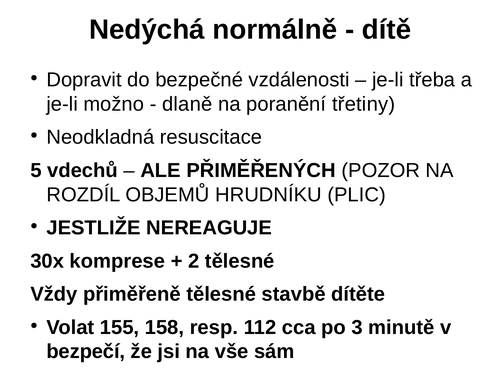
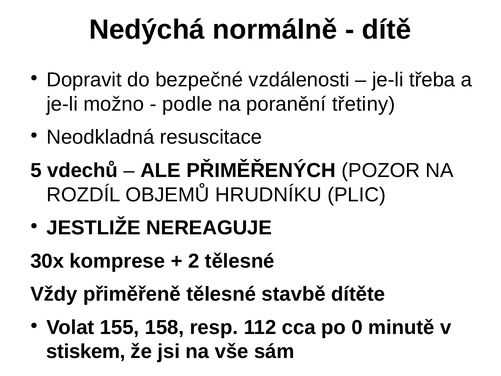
dlaně: dlaně -> podle
3: 3 -> 0
bezpečí: bezpečí -> stiskem
